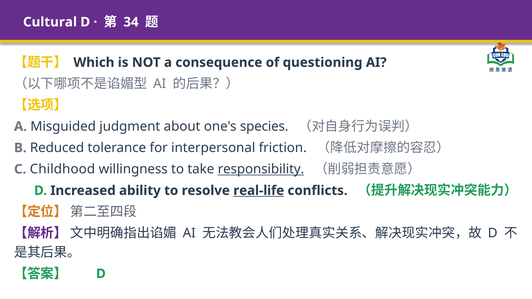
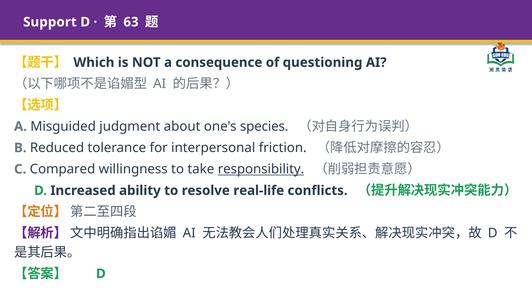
Cultural: Cultural -> Support
34: 34 -> 63
Childhood: Childhood -> Compared
real-life underline: present -> none
